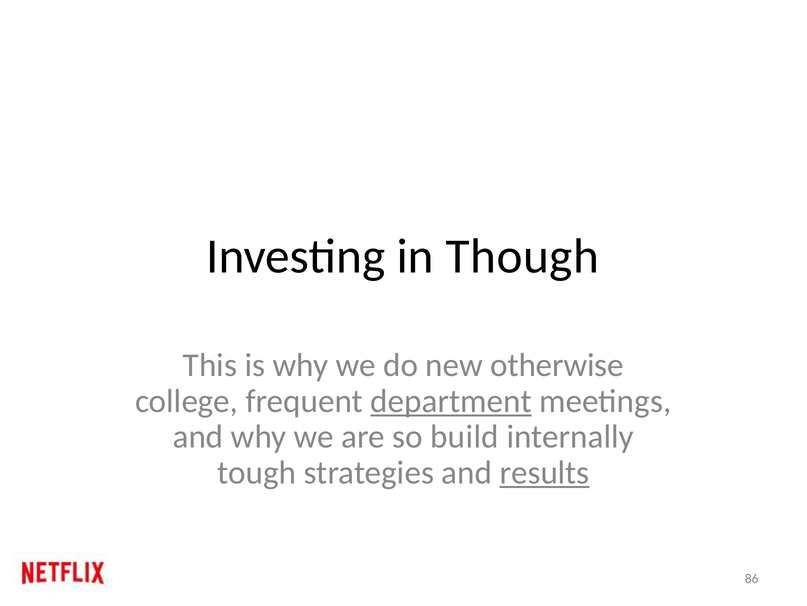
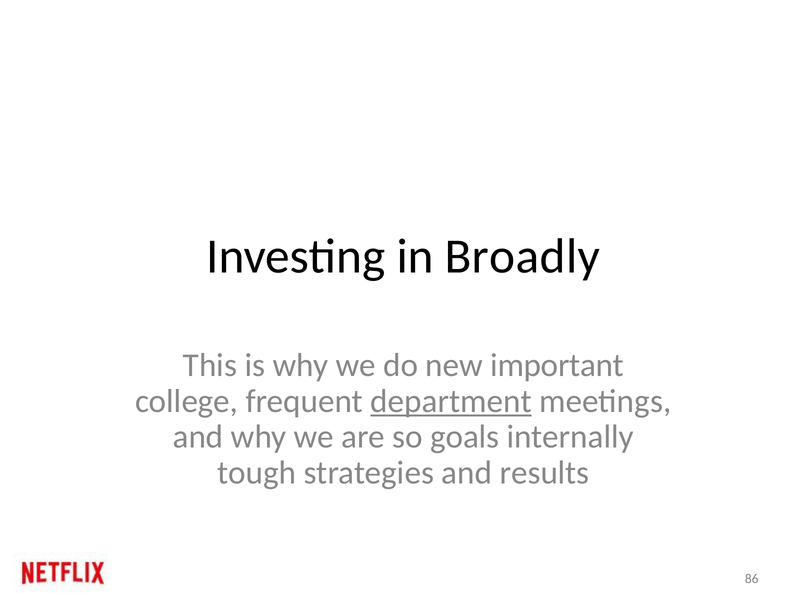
Though: Though -> Broadly
otherwise: otherwise -> important
build: build -> goals
results underline: present -> none
